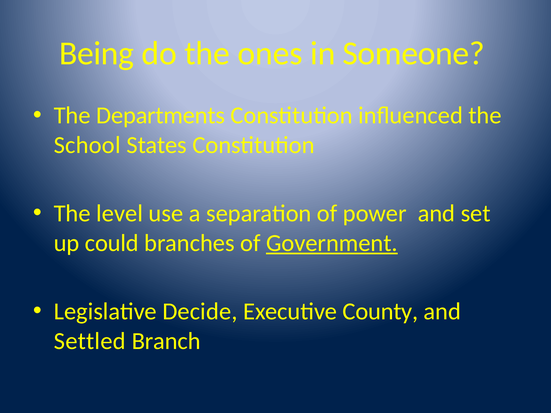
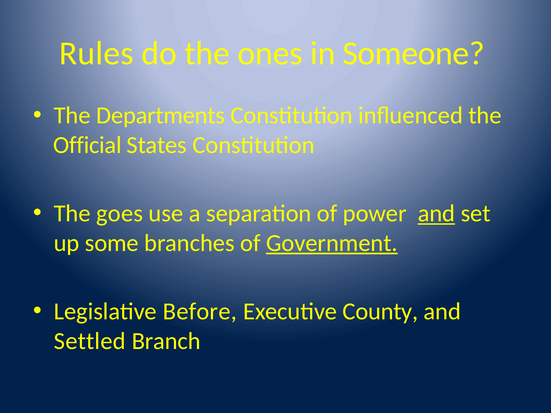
Being: Being -> Rules
School: School -> Official
level: level -> goes
and at (436, 214) underline: none -> present
could: could -> some
Decide: Decide -> Before
